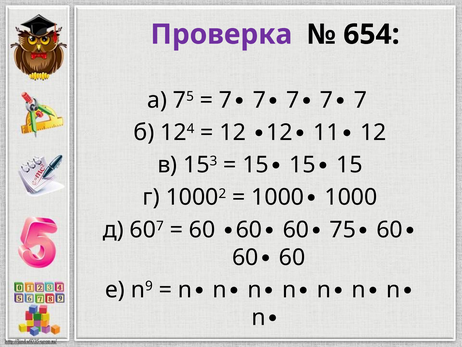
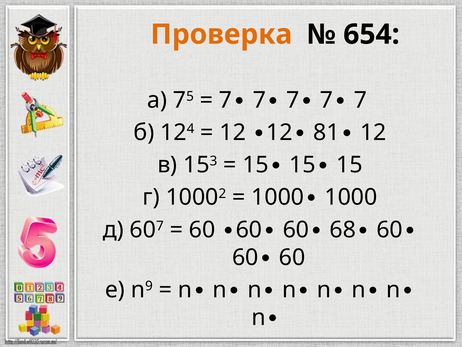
Проверка colour: purple -> orange
11: 11 -> 81
60 75: 75 -> 68
